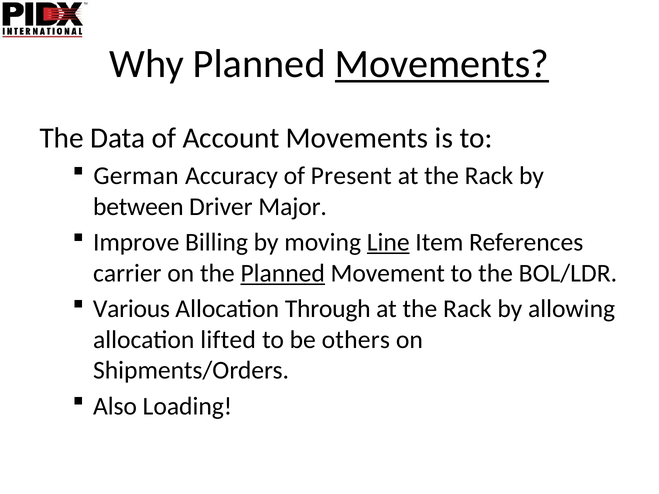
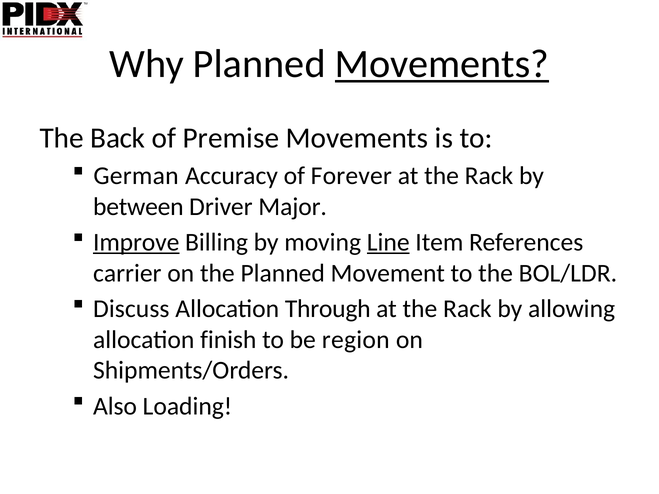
Data: Data -> Back
Account: Account -> Premise
Present: Present -> Forever
Improve underline: none -> present
Planned at (283, 273) underline: present -> none
Various: Various -> Discuss
lifted: lifted -> finish
others: others -> region
